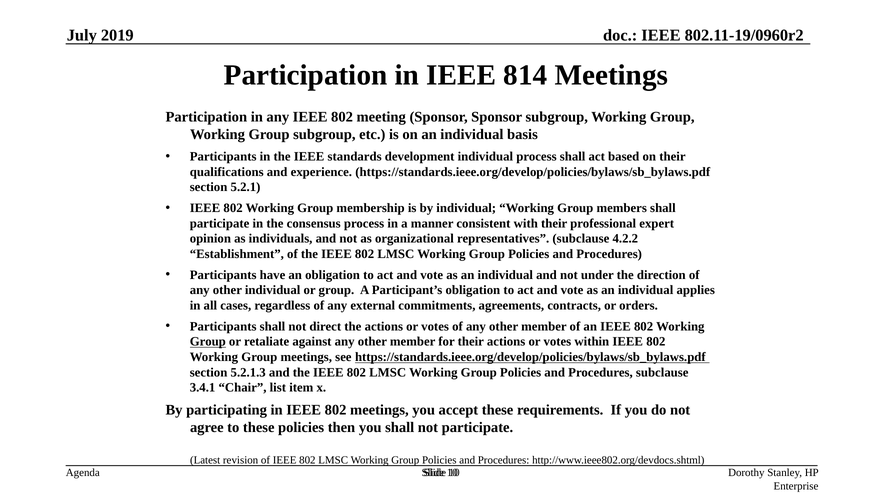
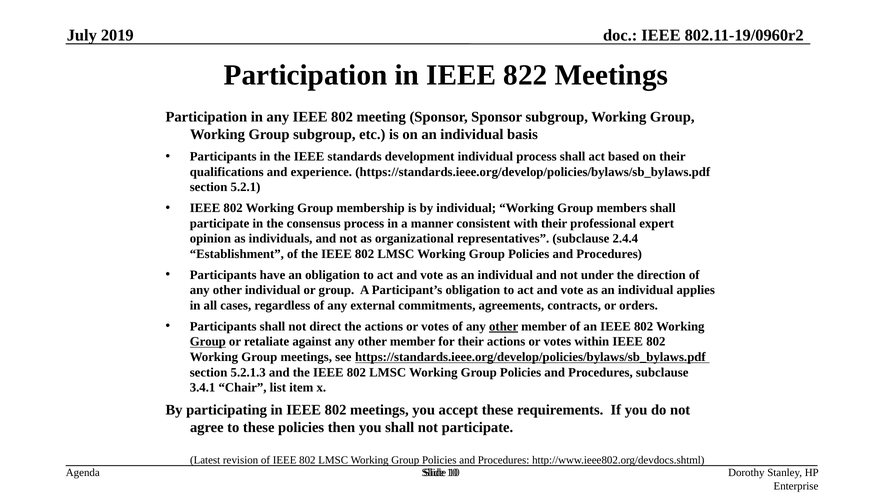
814: 814 -> 822
4.2.2: 4.2.2 -> 2.4.4
other at (504, 326) underline: none -> present
